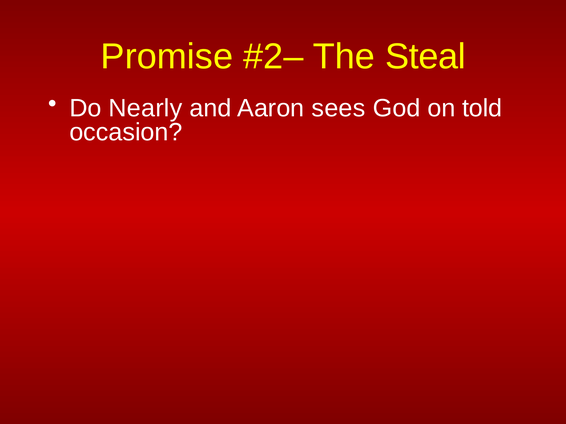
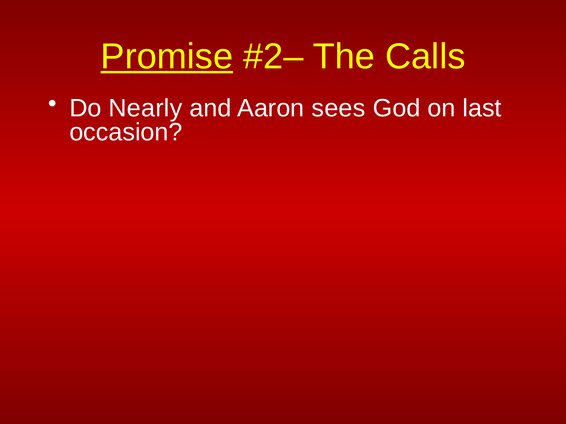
Promise underline: none -> present
Steal: Steal -> Calls
told: told -> last
